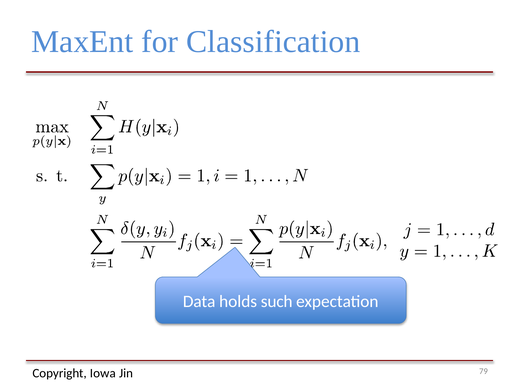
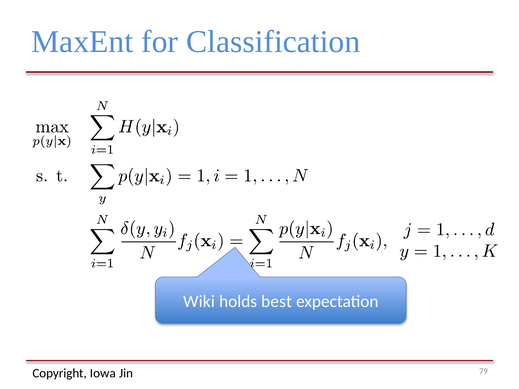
Data: Data -> Wiki
such: such -> best
